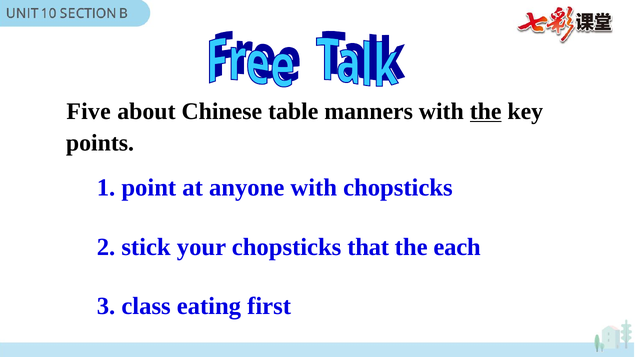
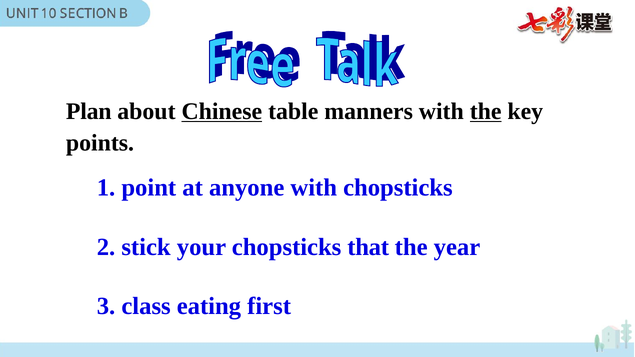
Five: Five -> Plan
Chinese underline: none -> present
each: each -> year
